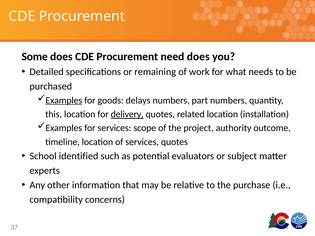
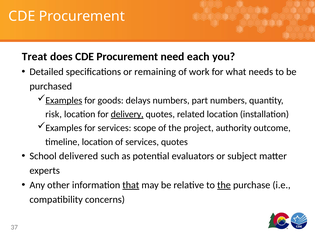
Some: Some -> Treat
need does: does -> each
this: this -> risk
identified: identified -> delivered
that underline: none -> present
the at (224, 185) underline: none -> present
